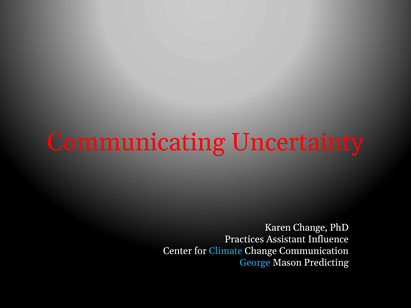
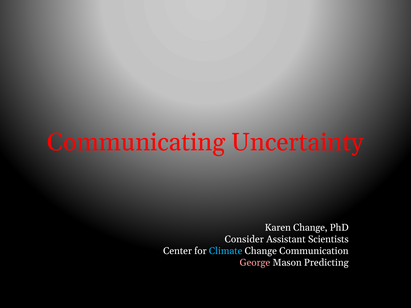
Practices: Practices -> Consider
Influence: Influence -> Scientists
George colour: light blue -> pink
